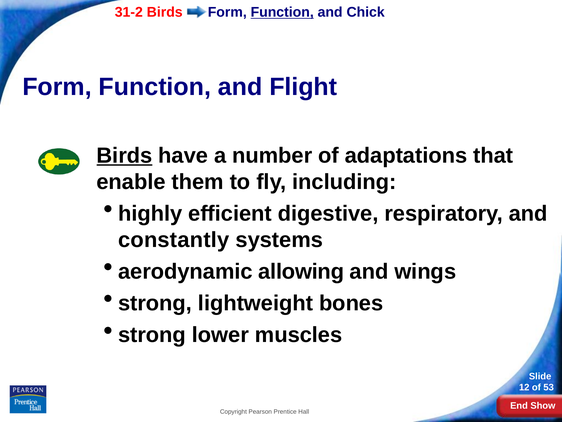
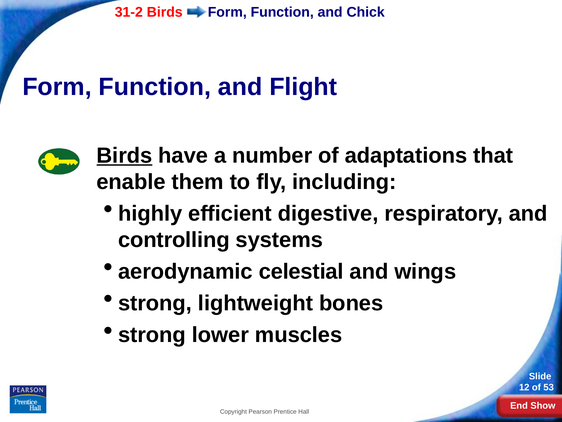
Function at (282, 12) underline: present -> none
constantly: constantly -> controlling
allowing: allowing -> celestial
